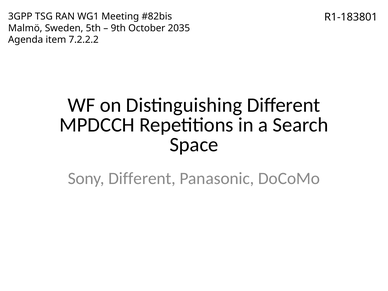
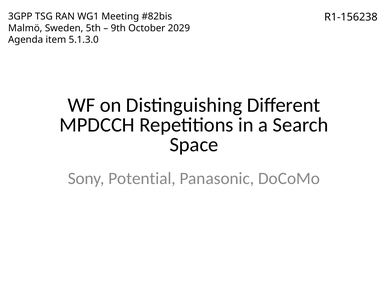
R1-183801: R1-183801 -> R1-156238
2035: 2035 -> 2029
7.2.2.2: 7.2.2.2 -> 5.1.3.0
Sony Different: Different -> Potential
